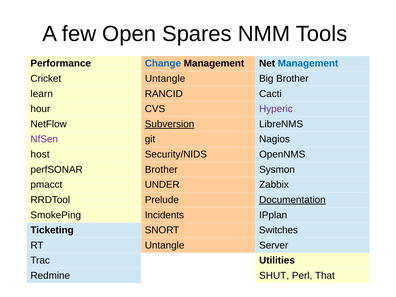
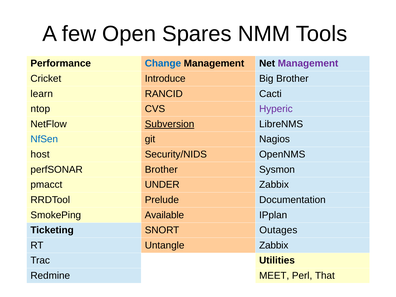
Management at (308, 63) colour: blue -> purple
Cricket Untangle: Untangle -> Introduce
hour: hour -> ntop
NfSen colour: purple -> blue
Documentation underline: present -> none
Incidents: Incidents -> Available
Switches: Switches -> Outages
Untangle Server: Server -> Zabbix
SHUT: SHUT -> MEET
